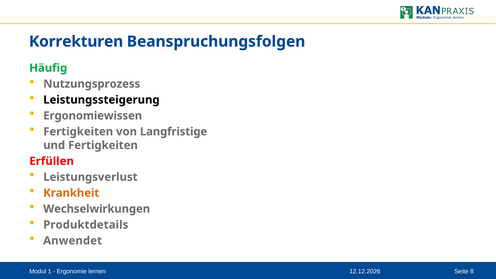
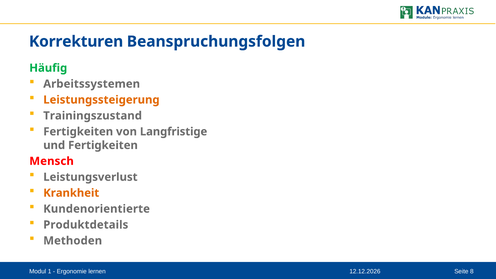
Nutzungsprozess: Nutzungsprozess -> Arbeitssystemen
Leistungssteigerung colour: black -> orange
Ergonomiewissen: Ergonomiewissen -> Trainingszustand
Erfüllen: Erfüllen -> Mensch
Wechselwirkungen: Wechselwirkungen -> Kundenorientierte
Anwendet: Anwendet -> Methoden
